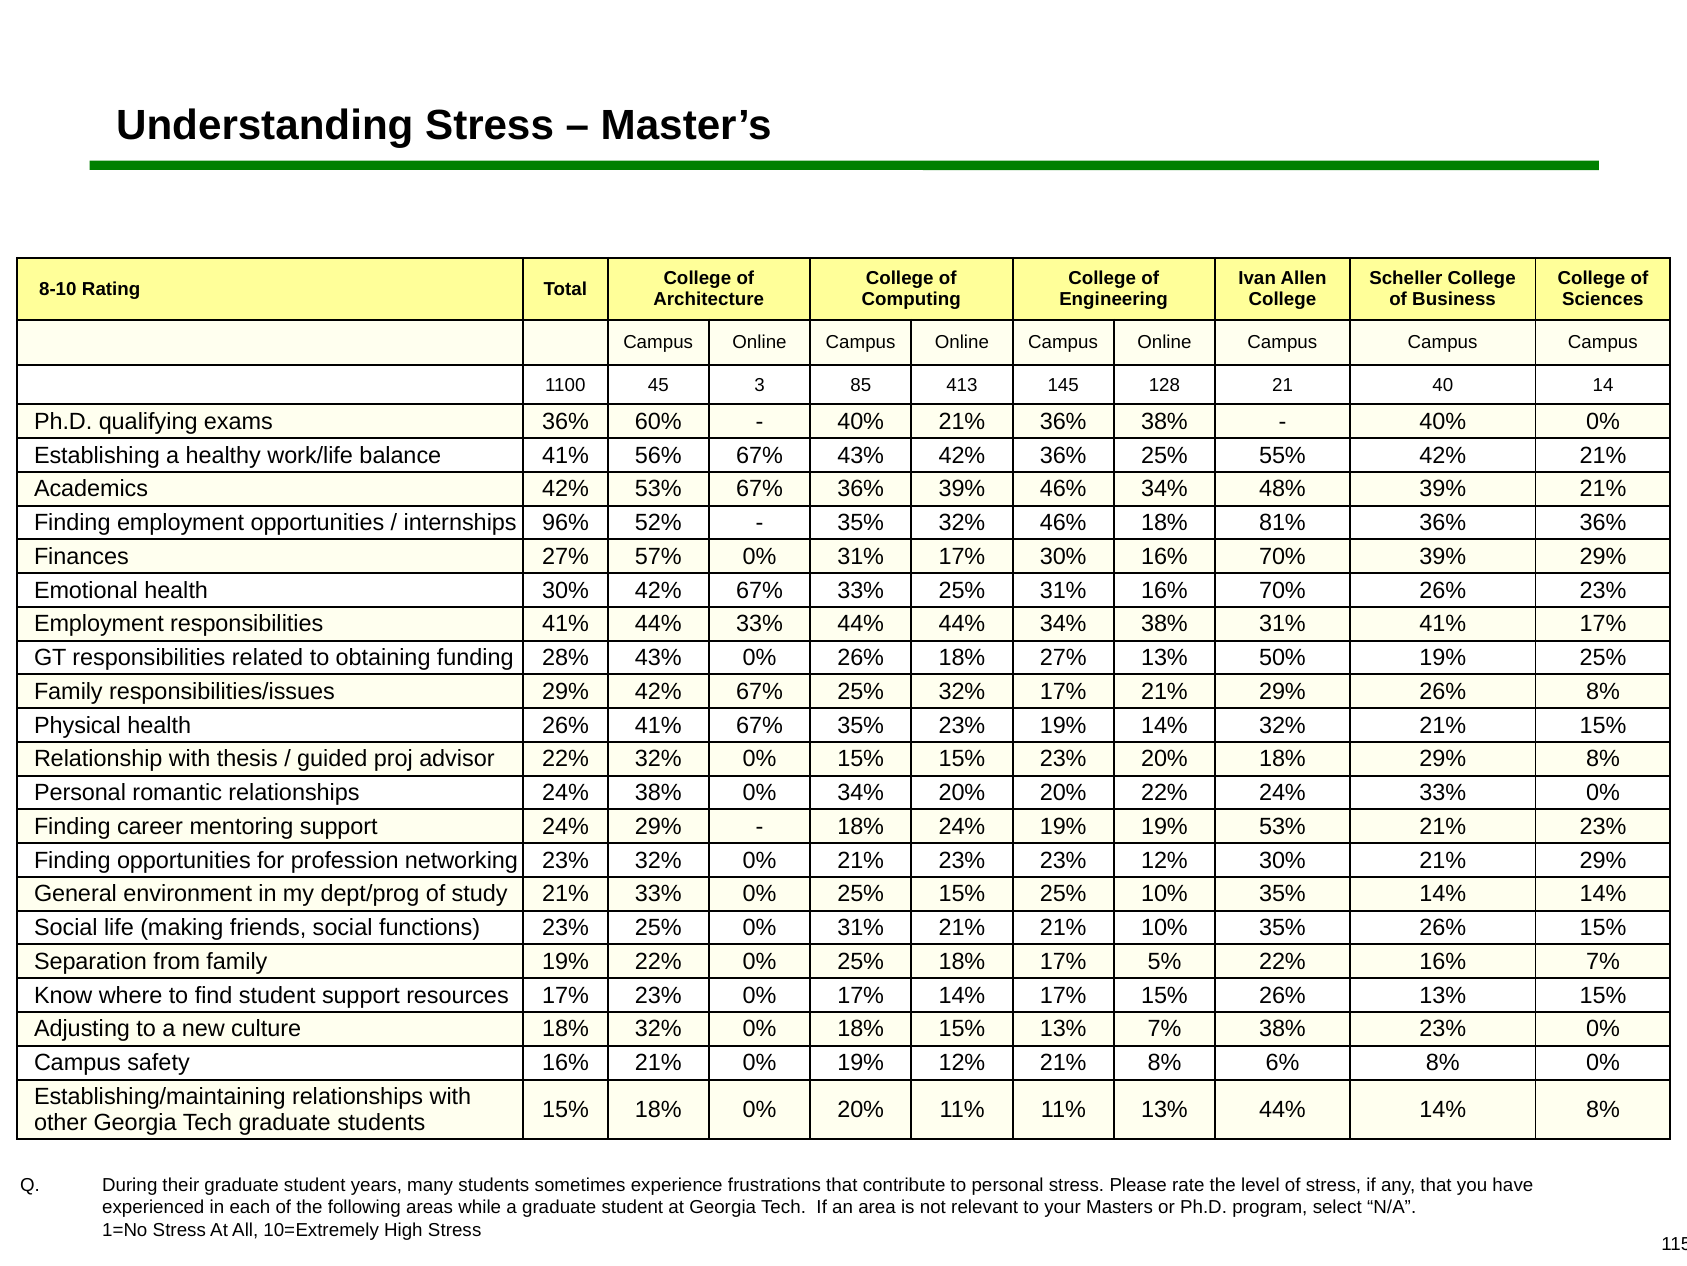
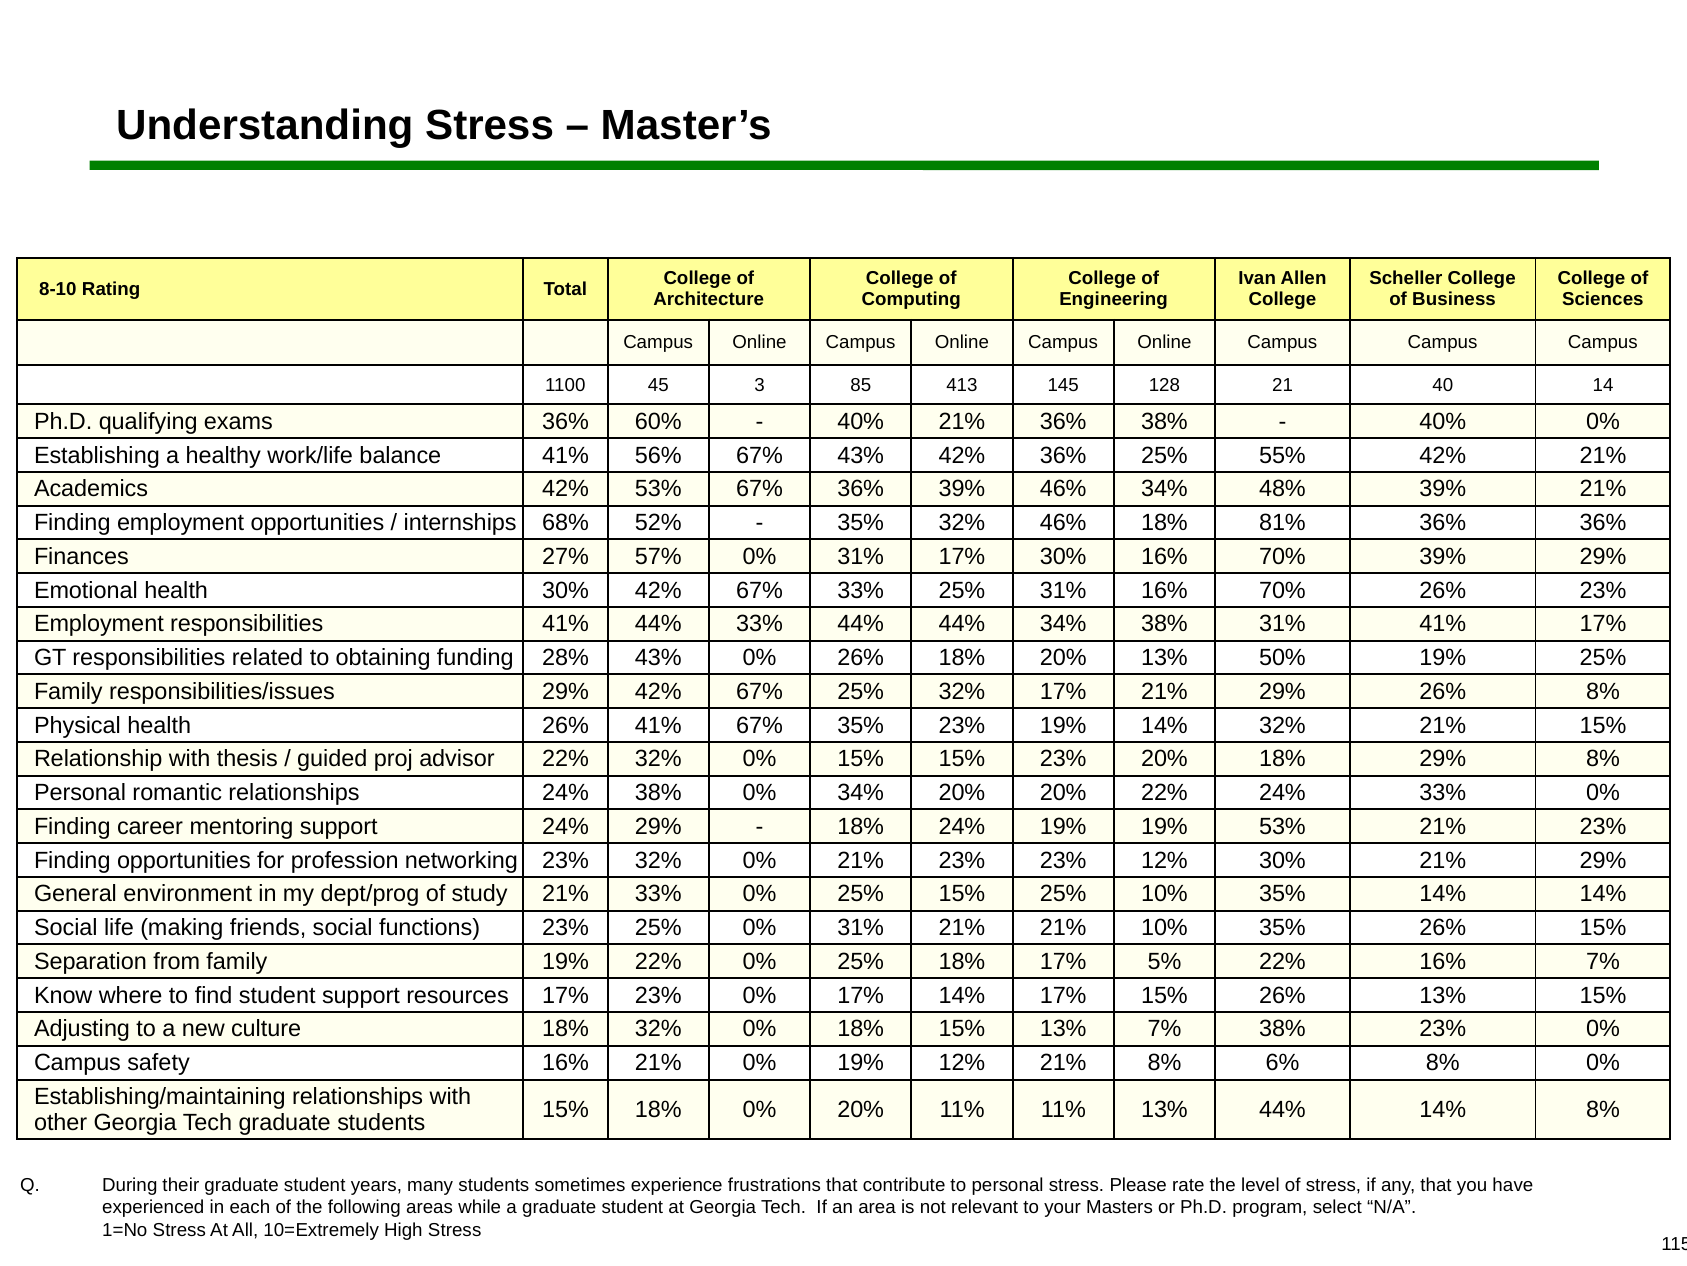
96%: 96% -> 68%
18% 27%: 27% -> 20%
